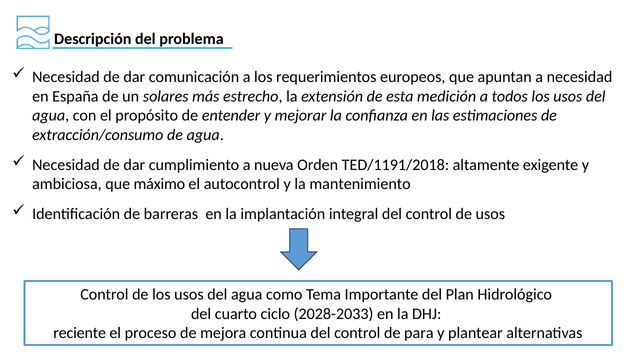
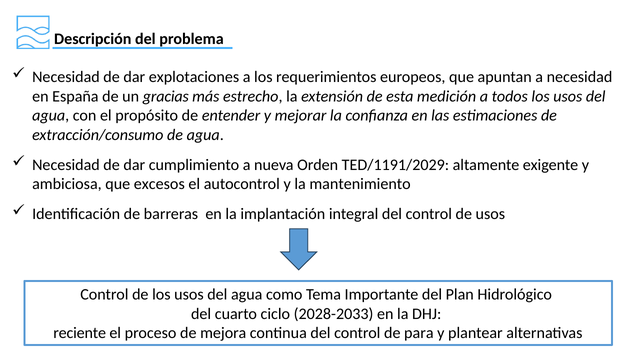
comunicación: comunicación -> explotaciones
solares: solares -> gracias
TED/1191/2018: TED/1191/2018 -> TED/1191/2029
máximo: máximo -> excesos
